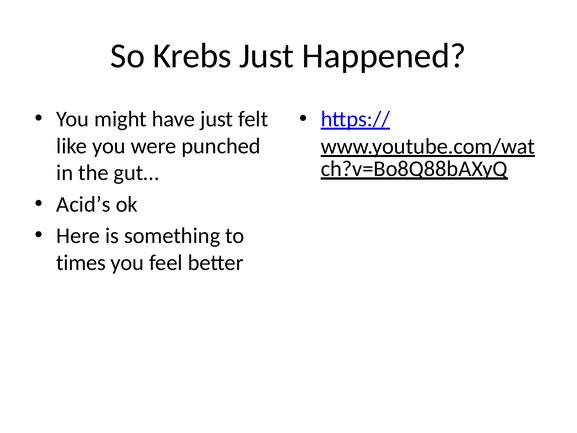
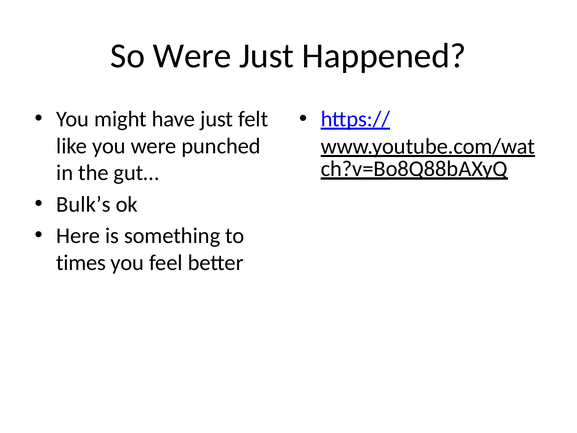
So Krebs: Krebs -> Were
Acid’s: Acid’s -> Bulk’s
